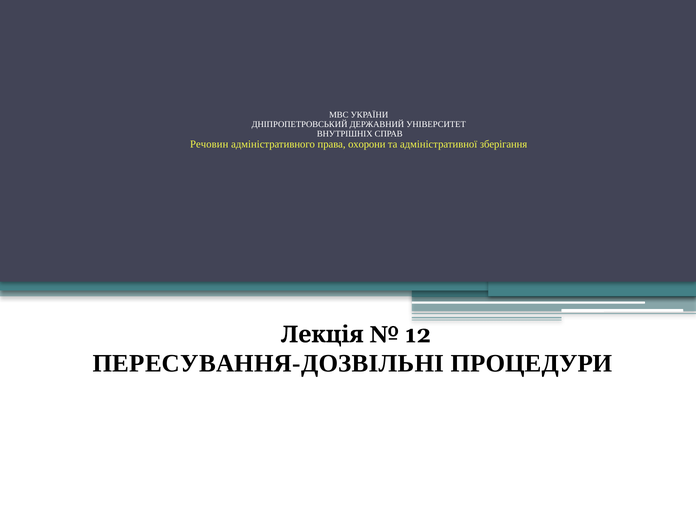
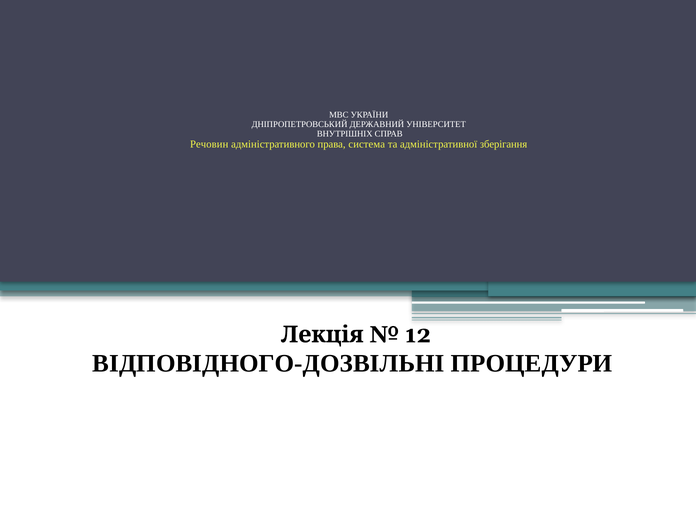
охорони: охорони -> система
ПЕРЕСУВАННЯ-ДОЗВІЛЬНІ: ПЕРЕСУВАННЯ-ДОЗВІЛЬНІ -> ВІДПОВІДНОГО-ДОЗВІЛЬНІ
